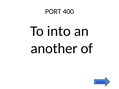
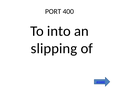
another: another -> slipping
